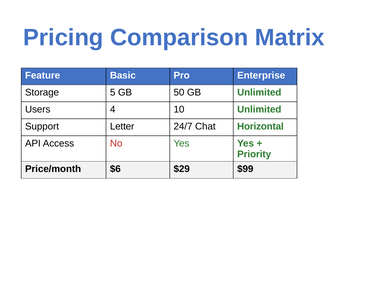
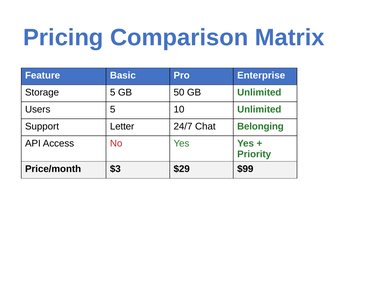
Users 4: 4 -> 5
Horizontal: Horizontal -> Belonging
$6: $6 -> $3
